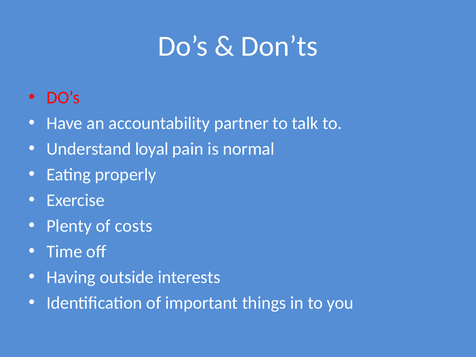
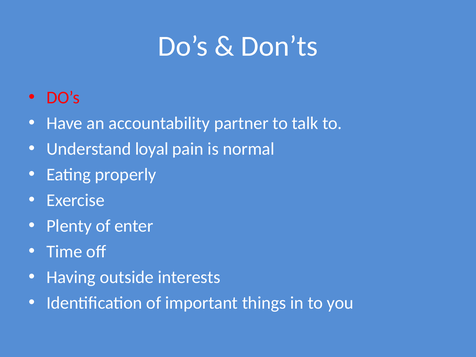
costs: costs -> enter
